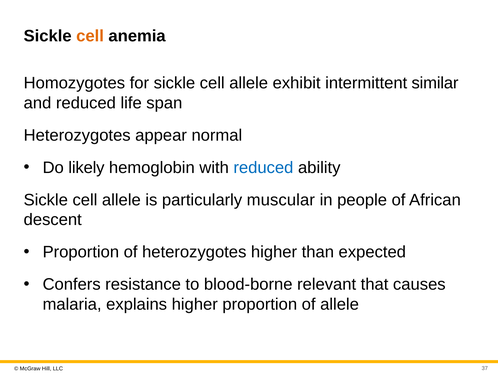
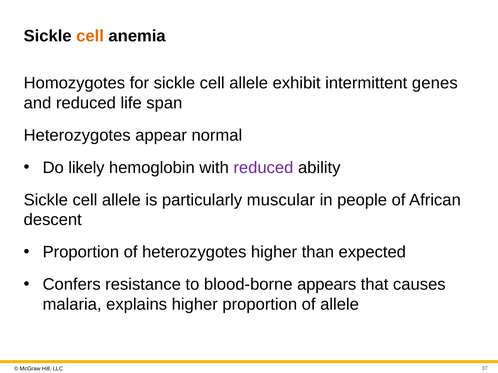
similar: similar -> genes
reduced at (263, 168) colour: blue -> purple
relevant: relevant -> appears
